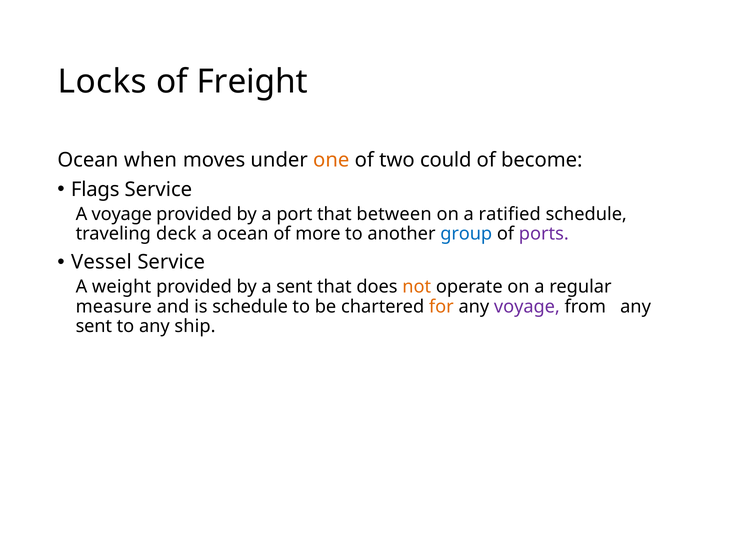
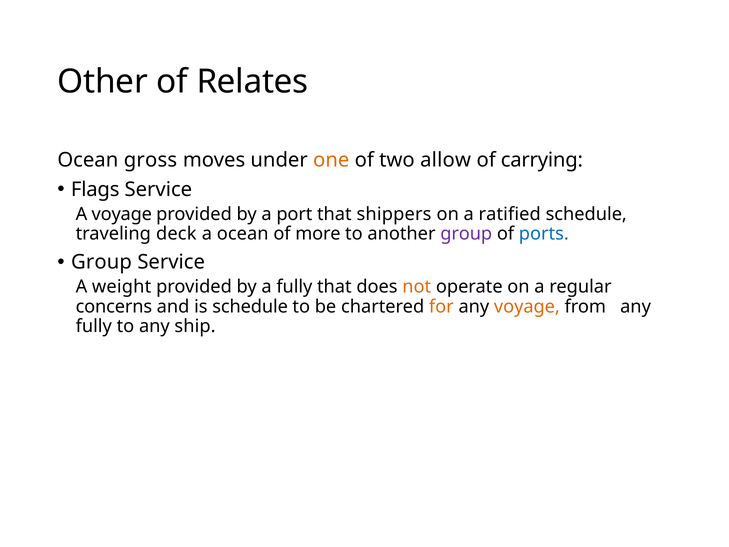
Locks: Locks -> Other
Freight: Freight -> Relates
when: when -> gross
could: could -> allow
become: become -> carrying
between: between -> shippers
group at (466, 234) colour: blue -> purple
ports colour: purple -> blue
Vessel at (101, 262): Vessel -> Group
a sent: sent -> fully
measure: measure -> concerns
voyage at (527, 306) colour: purple -> orange
sent at (94, 326): sent -> fully
